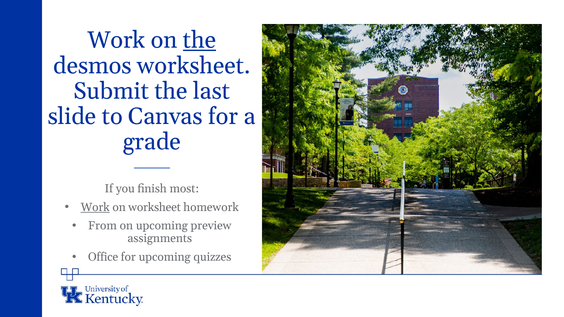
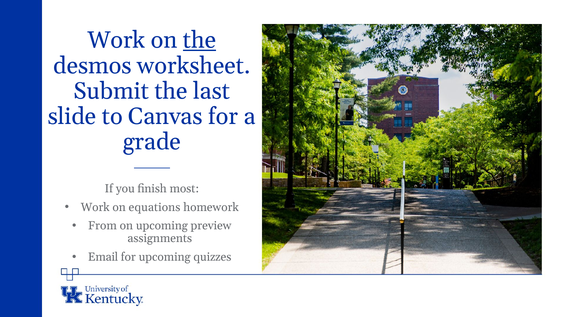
Work at (95, 207) underline: present -> none
on worksheet: worksheet -> equations
Office: Office -> Email
